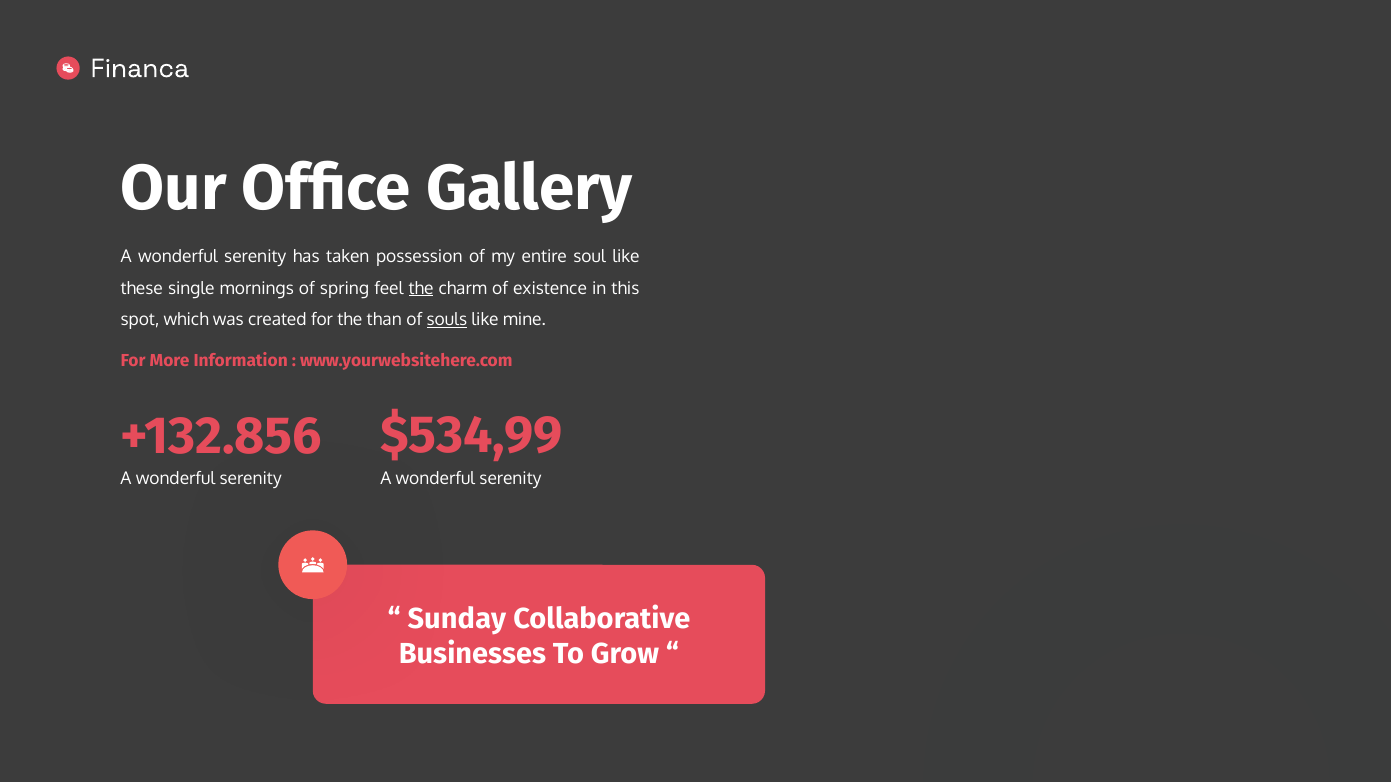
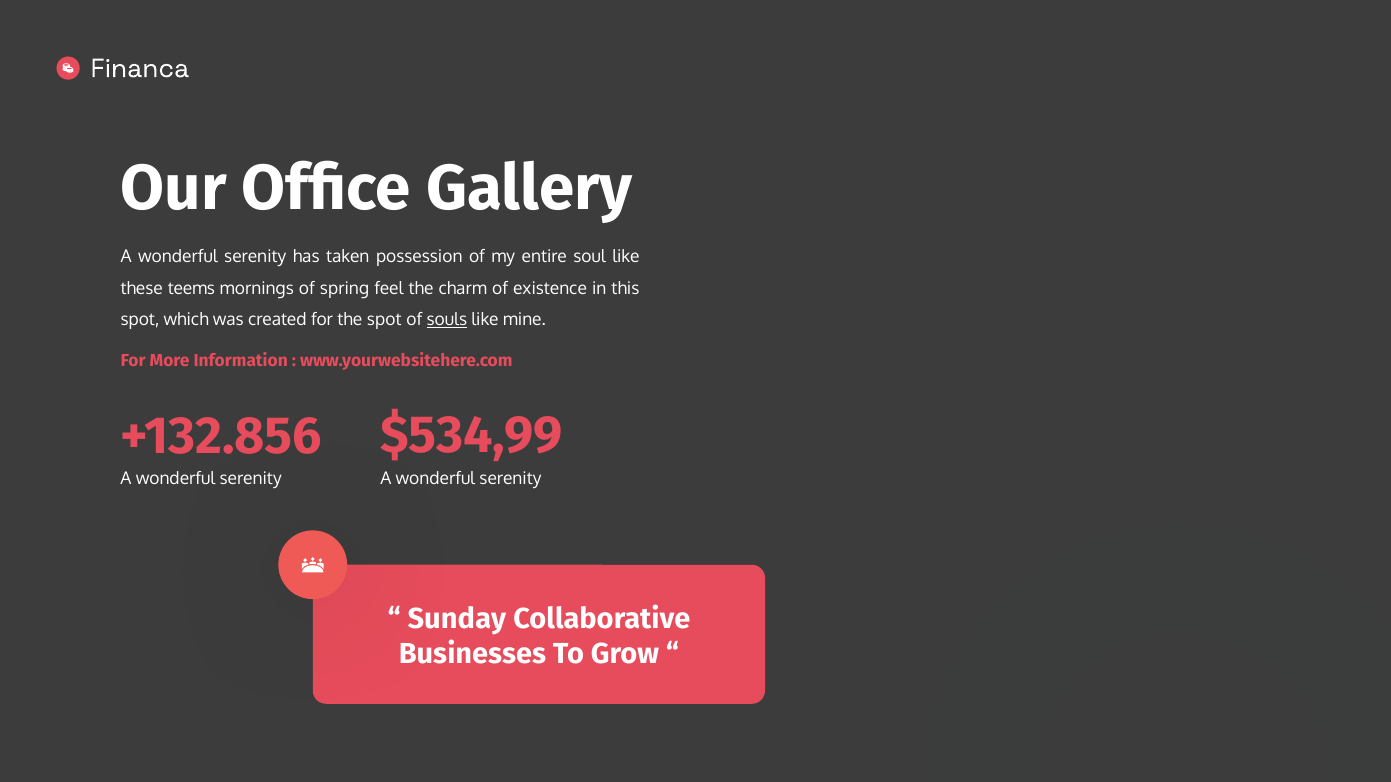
single: single -> teems
the at (421, 289) underline: present -> none
the than: than -> spot
